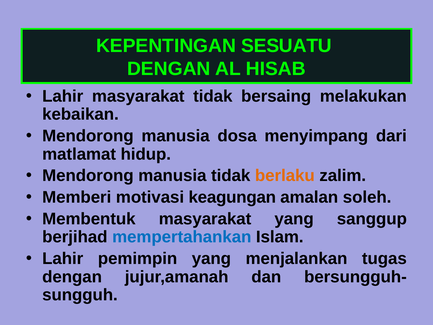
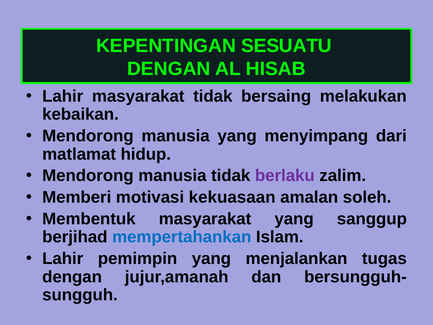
manusia dosa: dosa -> yang
berlaku colour: orange -> purple
keagungan: keagungan -> kekuasaan
